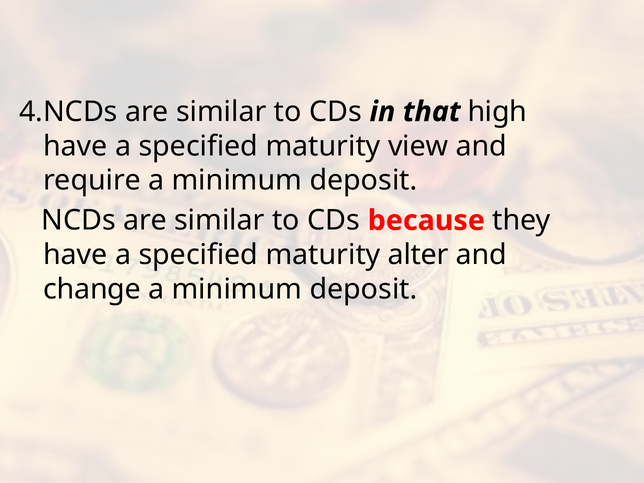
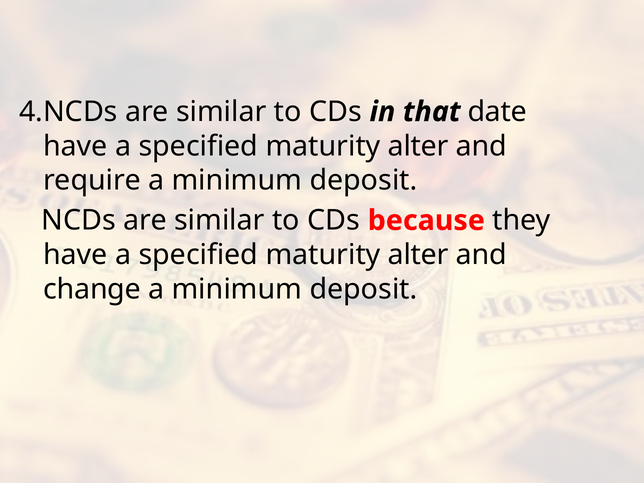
high: high -> date
view at (418, 146): view -> alter
